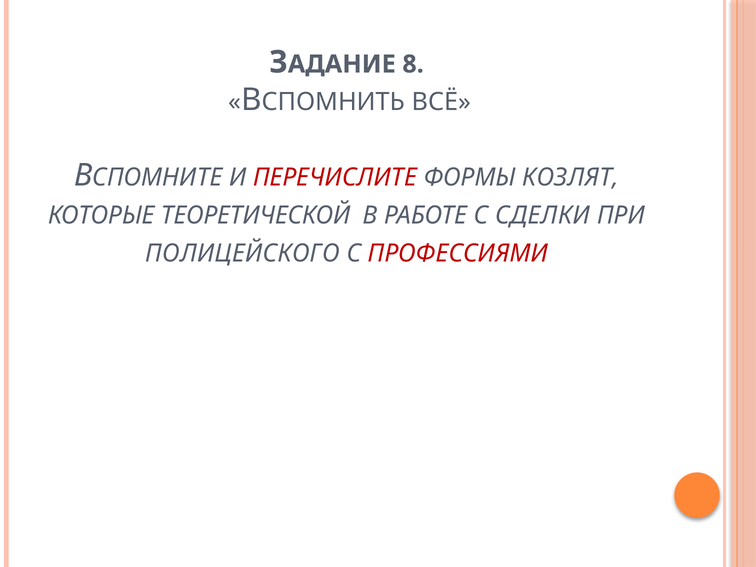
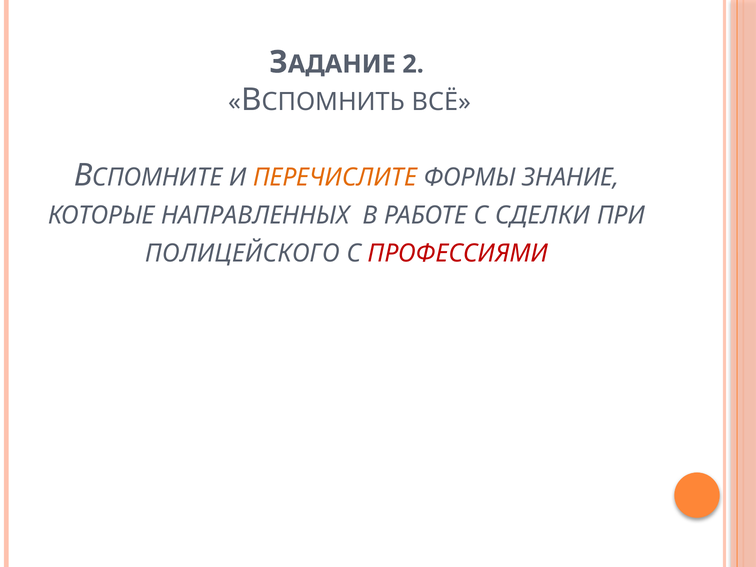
8: 8 -> 2
ПЕРЕЧИСЛИТЕ colour: red -> orange
КОЗЛЯТ: КОЗЛЯТ -> ЗНАНИЕ
ТЕОРЕТИЧЕСКОЙ: ТЕОРЕТИЧЕСКОЙ -> НАПРАВЛЕННЫХ
